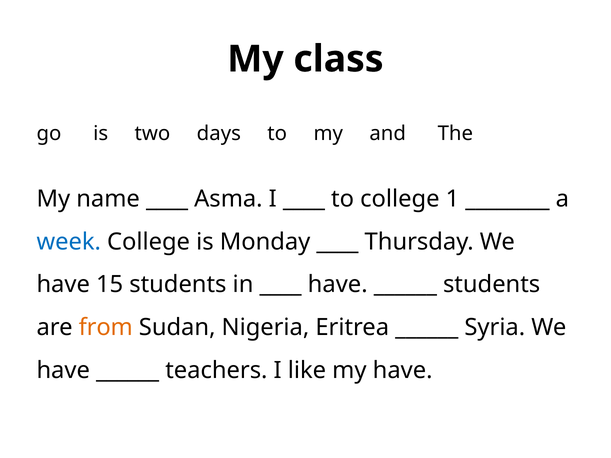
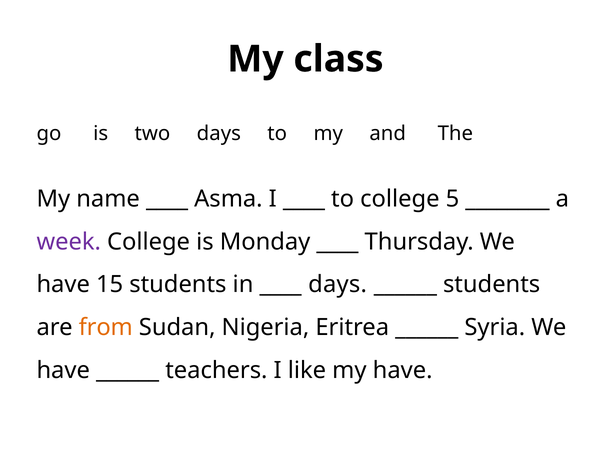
1: 1 -> 5
week colour: blue -> purple
have at (338, 285): have -> days
